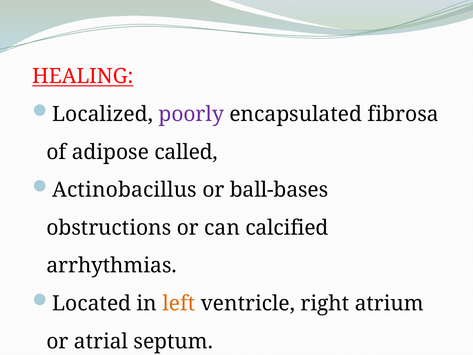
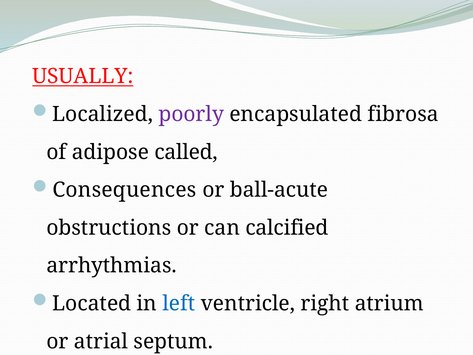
HEALING: HEALING -> USUALLY
Actinobacillus: Actinobacillus -> Consequences
ball-bases: ball-bases -> ball-acute
left colour: orange -> blue
